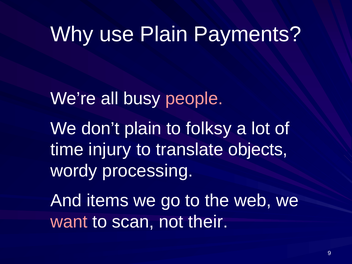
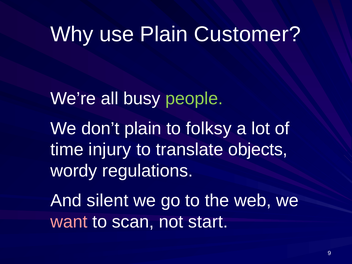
Payments: Payments -> Customer
people colour: pink -> light green
processing: processing -> regulations
items: items -> silent
their: their -> start
